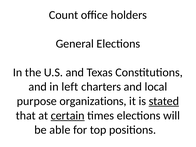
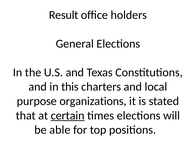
Count: Count -> Result
left: left -> this
stated underline: present -> none
